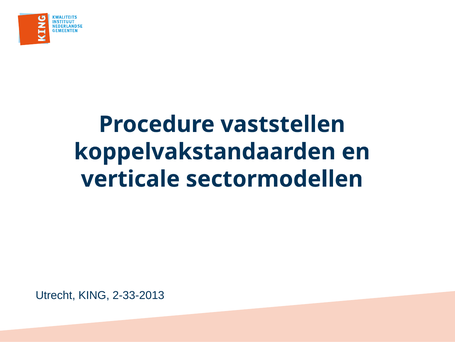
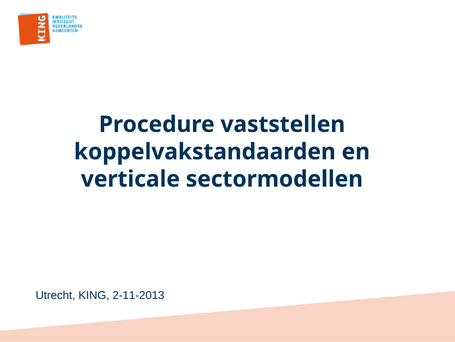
2-33-2013: 2-33-2013 -> 2-11-2013
